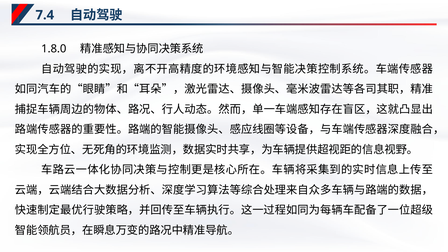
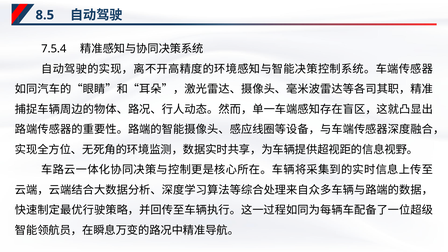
7.4: 7.4 -> 8.5
1.8.0: 1.8.0 -> 7.5.4
